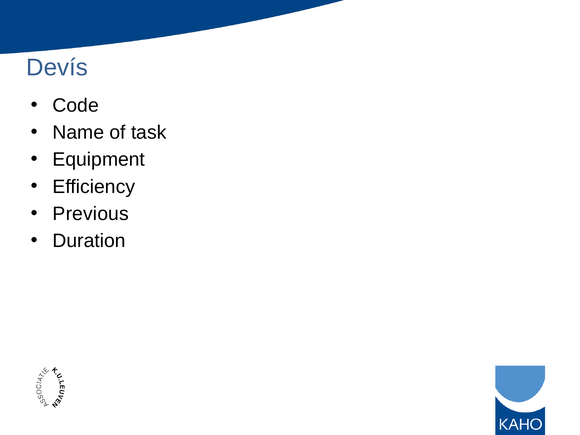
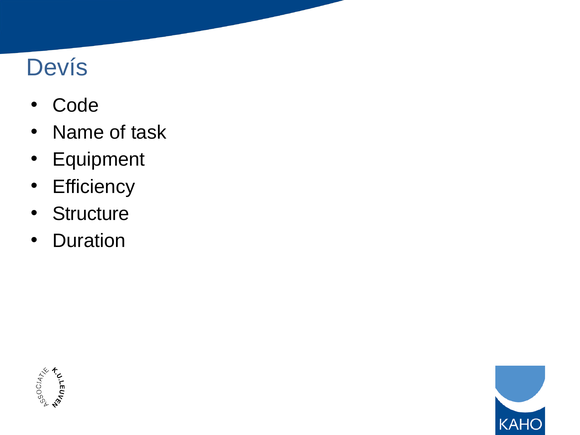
Previous: Previous -> Structure
